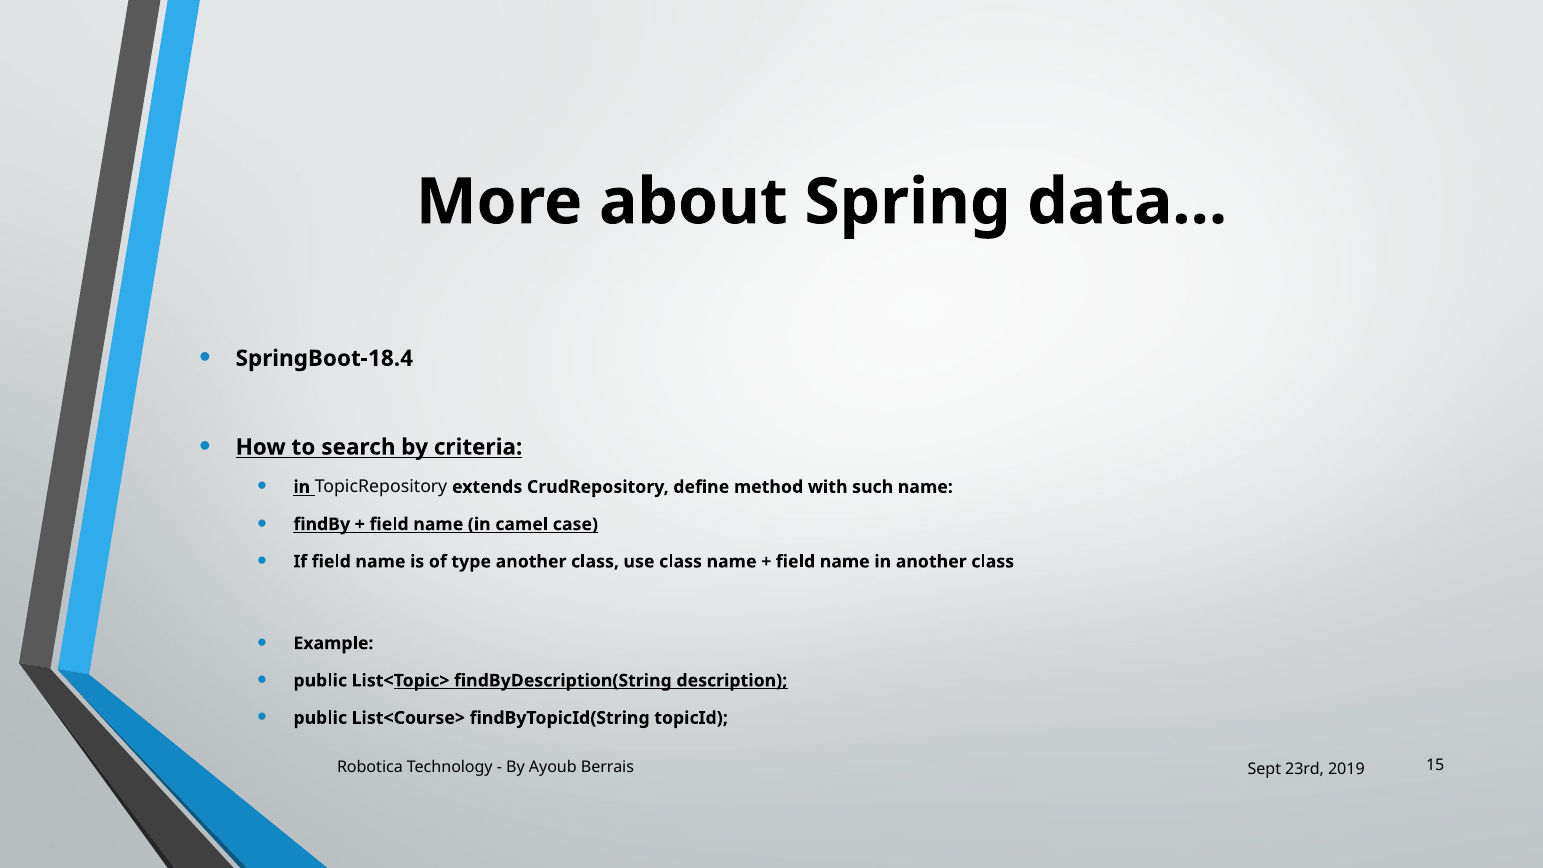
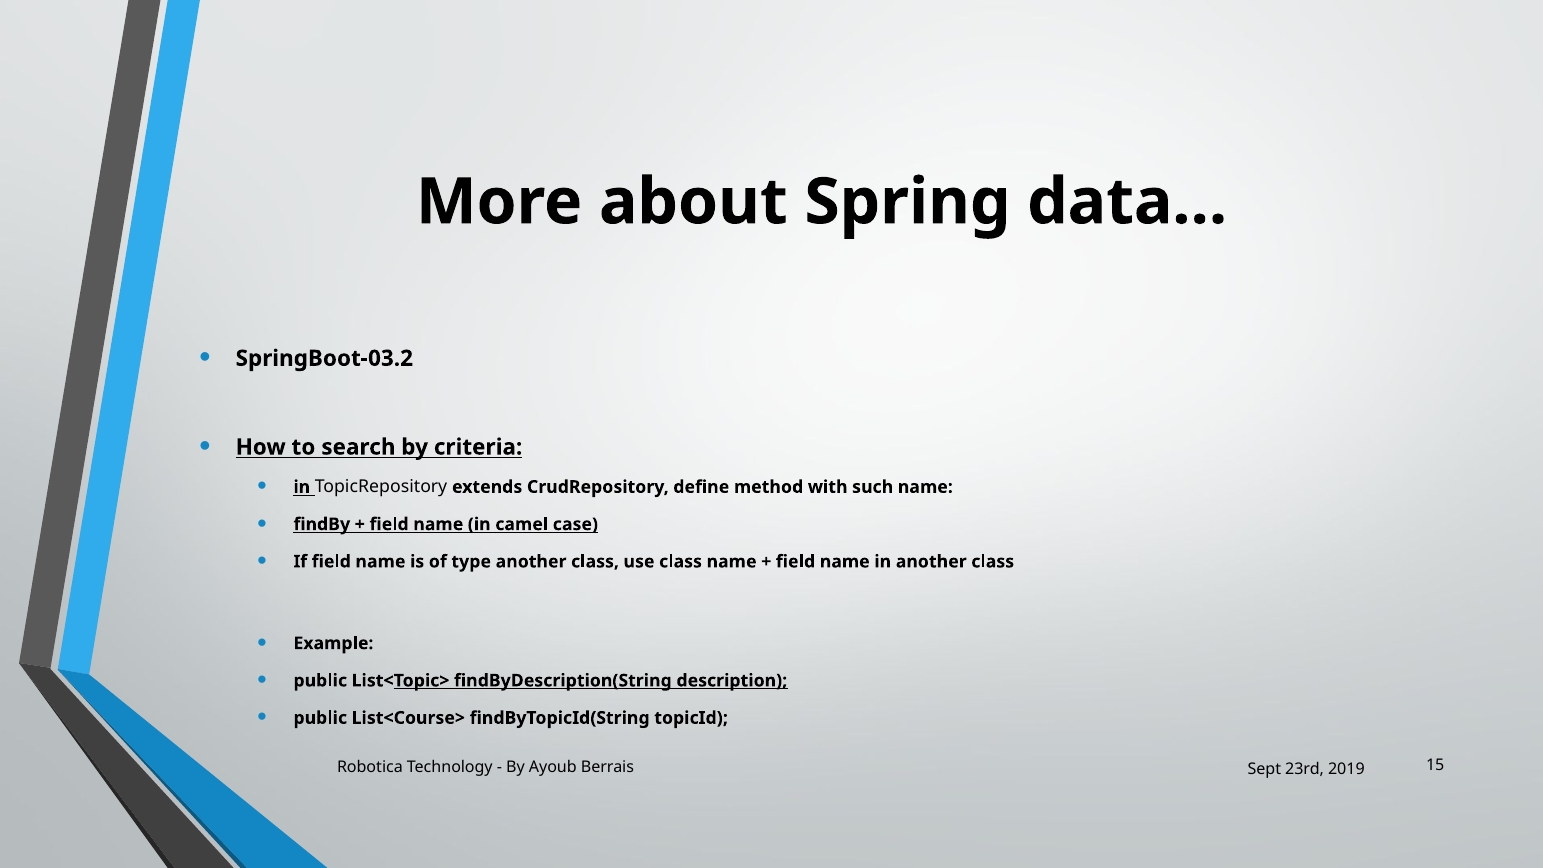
SpringBoot-18.4: SpringBoot-18.4 -> SpringBoot-03.2
